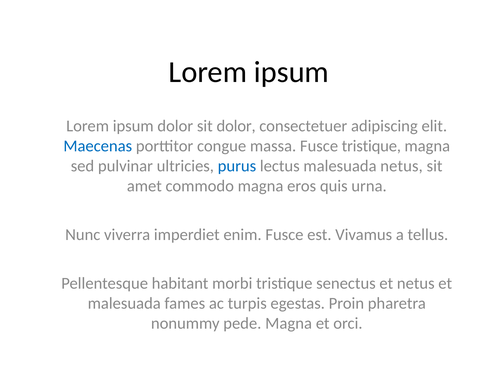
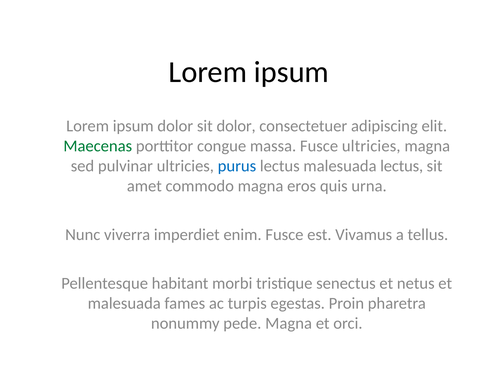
Maecenas colour: blue -> green
Fusce tristique: tristique -> ultricies
malesuada netus: netus -> lectus
